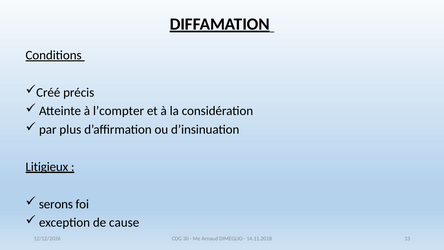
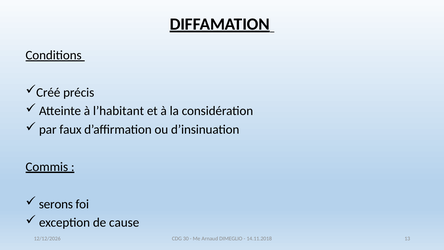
l’compter: l’compter -> l’habitant
plus: plus -> faux
Litigieux: Litigieux -> Commis
